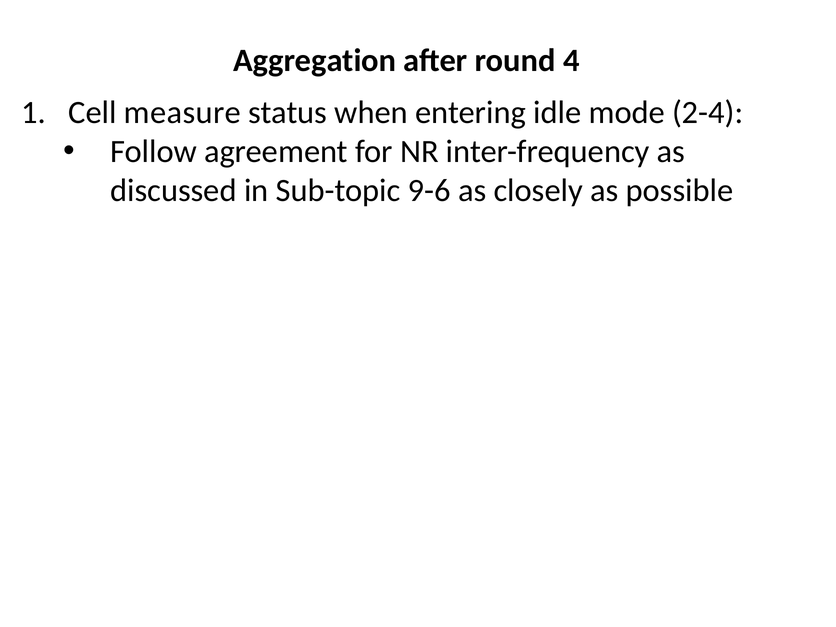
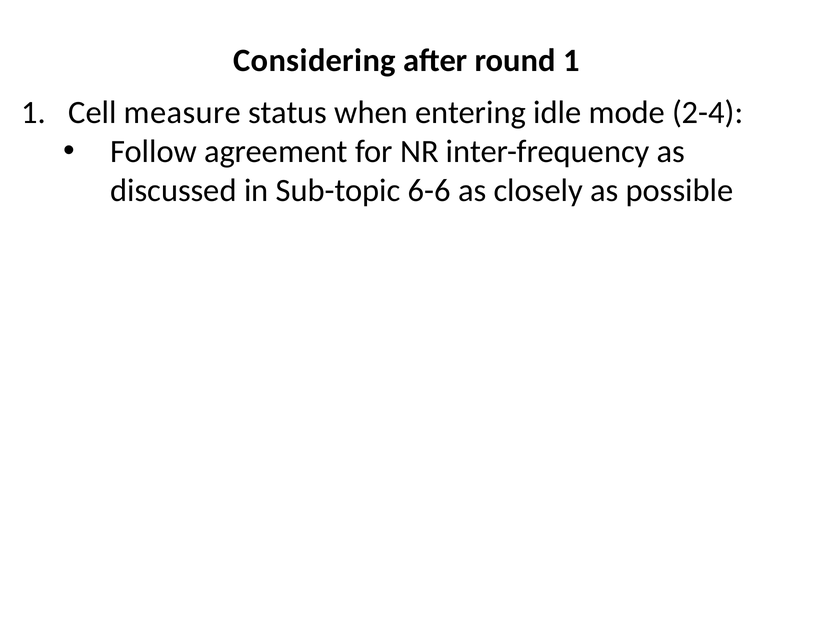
Aggregation: Aggregation -> Considering
round 4: 4 -> 1
9-6: 9-6 -> 6-6
